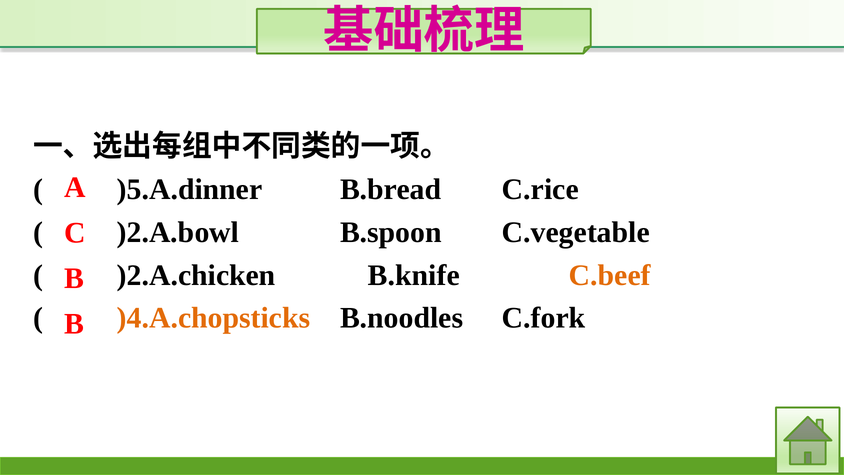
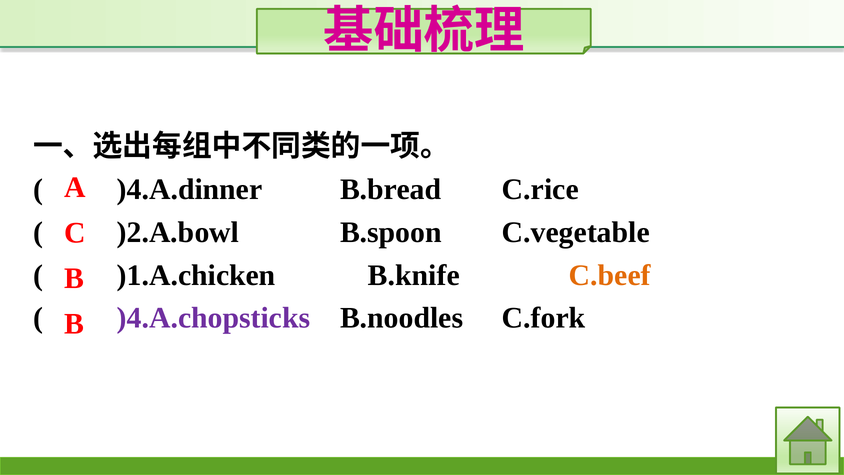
)5.A.dinner: )5.A.dinner -> )4.A.dinner
)2.A.chicken: )2.A.chicken -> )1.A.chicken
)4.A.chopsticks colour: orange -> purple
